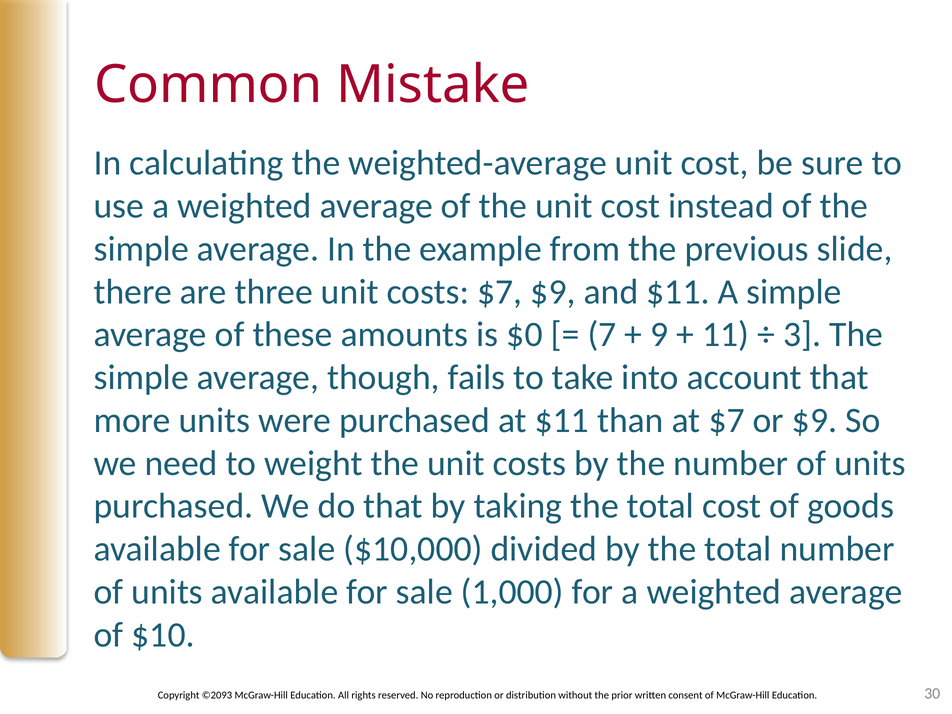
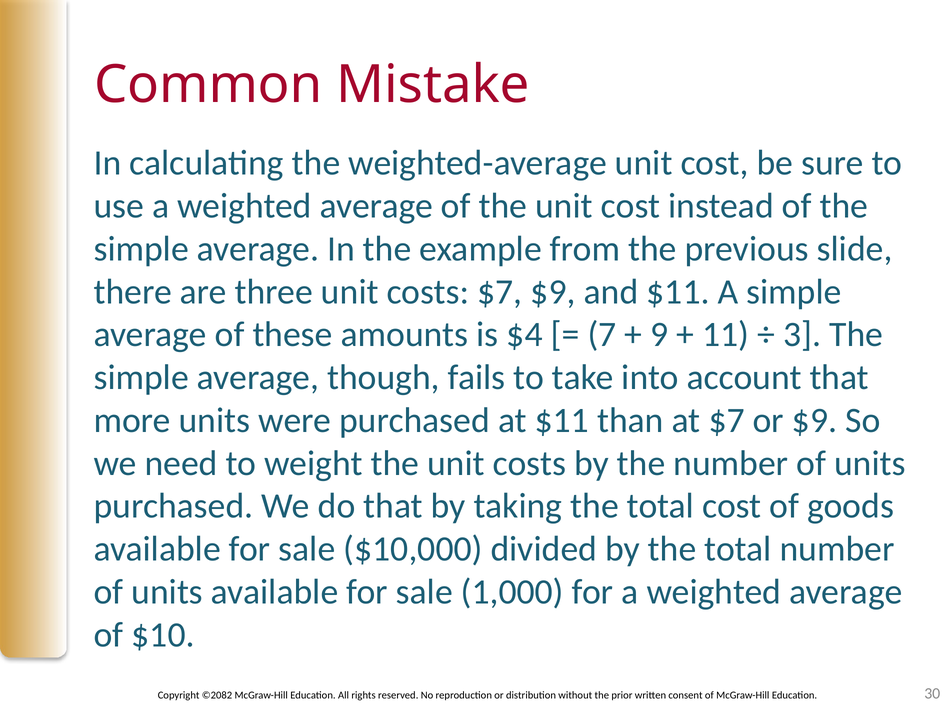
$0: $0 -> $4
©2093: ©2093 -> ©2082
